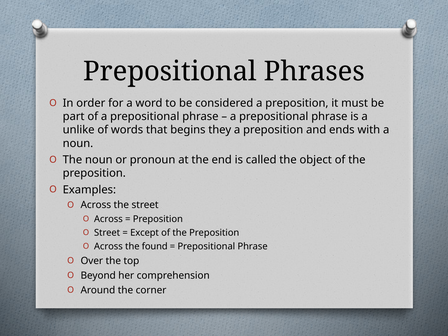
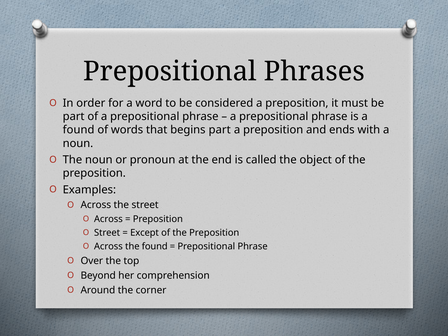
unlike at (79, 130): unlike -> found
begins they: they -> part
